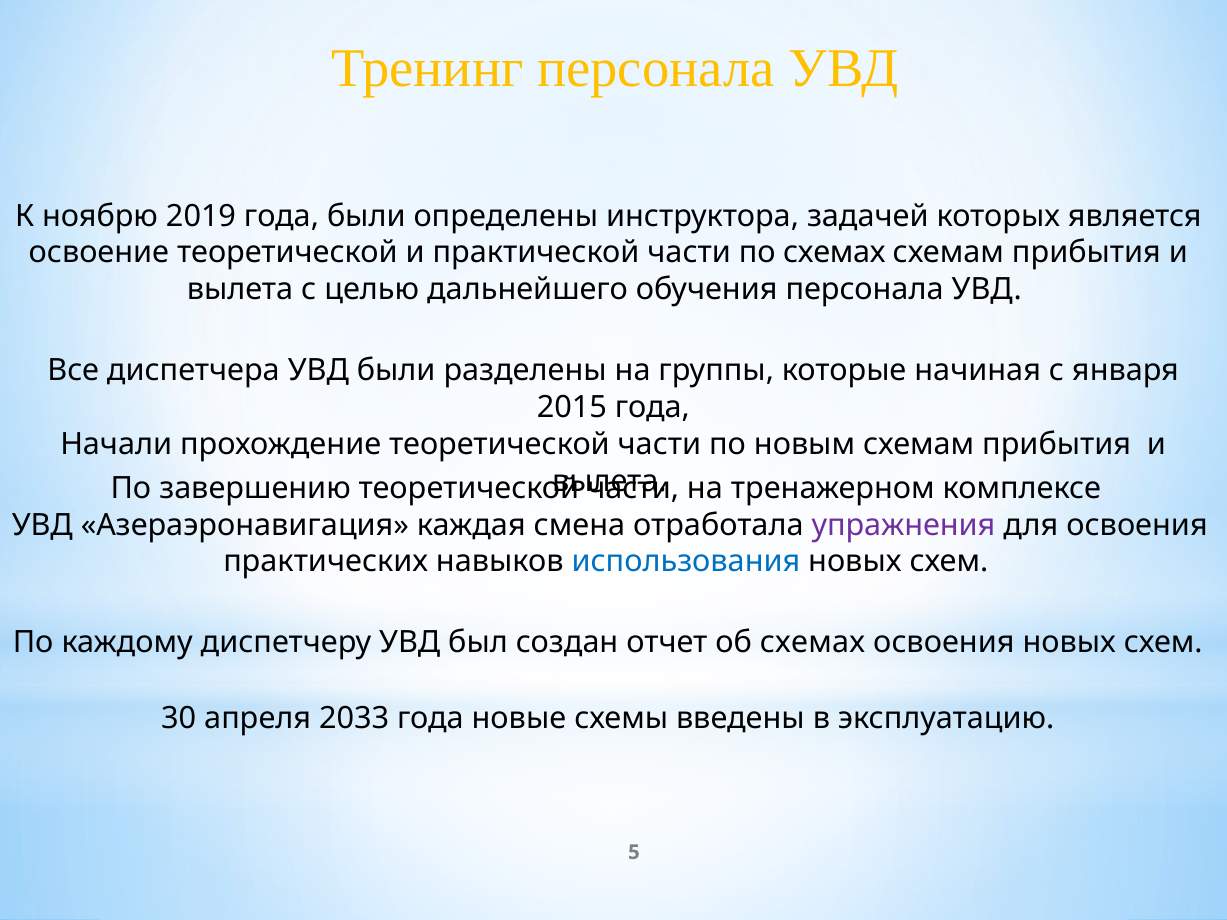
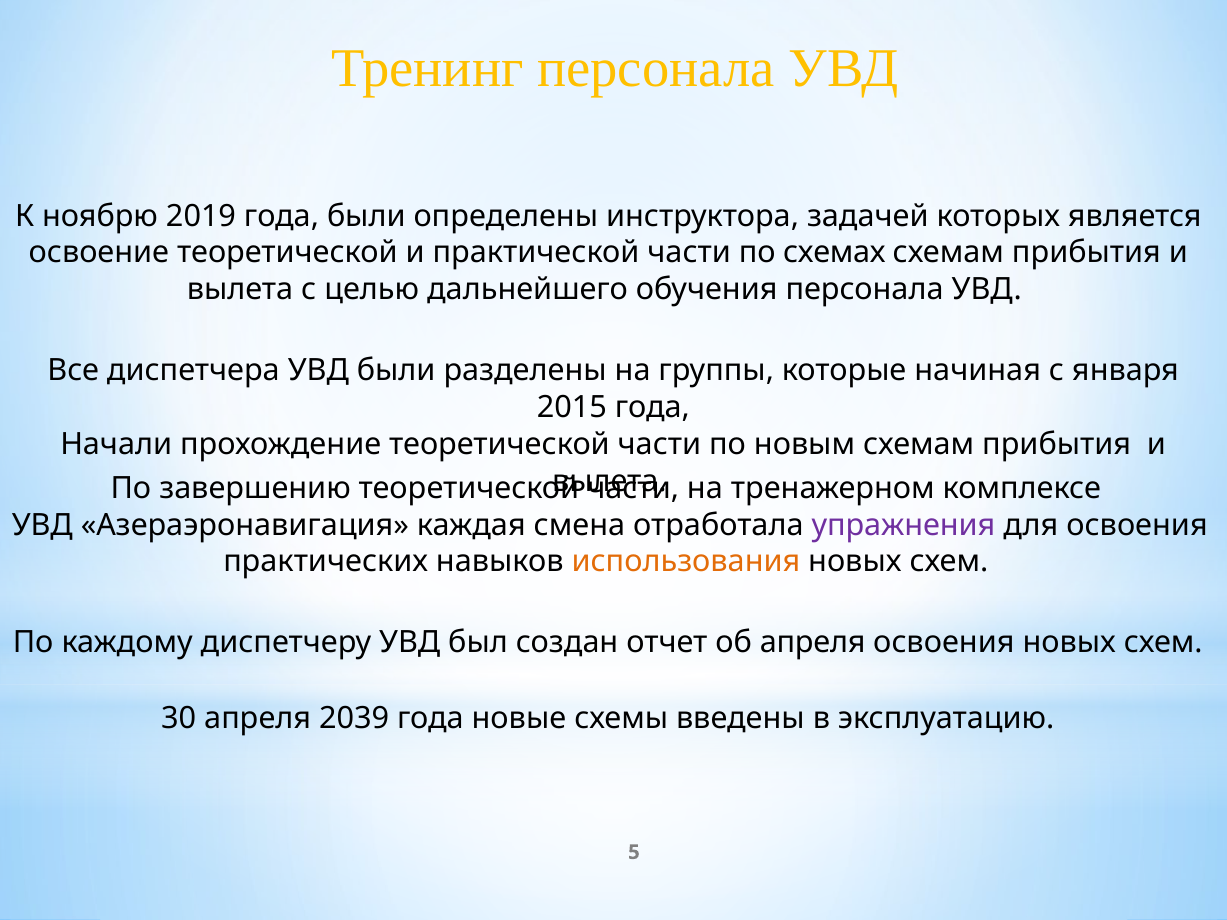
использования colour: blue -> orange
об схемах: схемах -> апреля
2033: 2033 -> 2039
